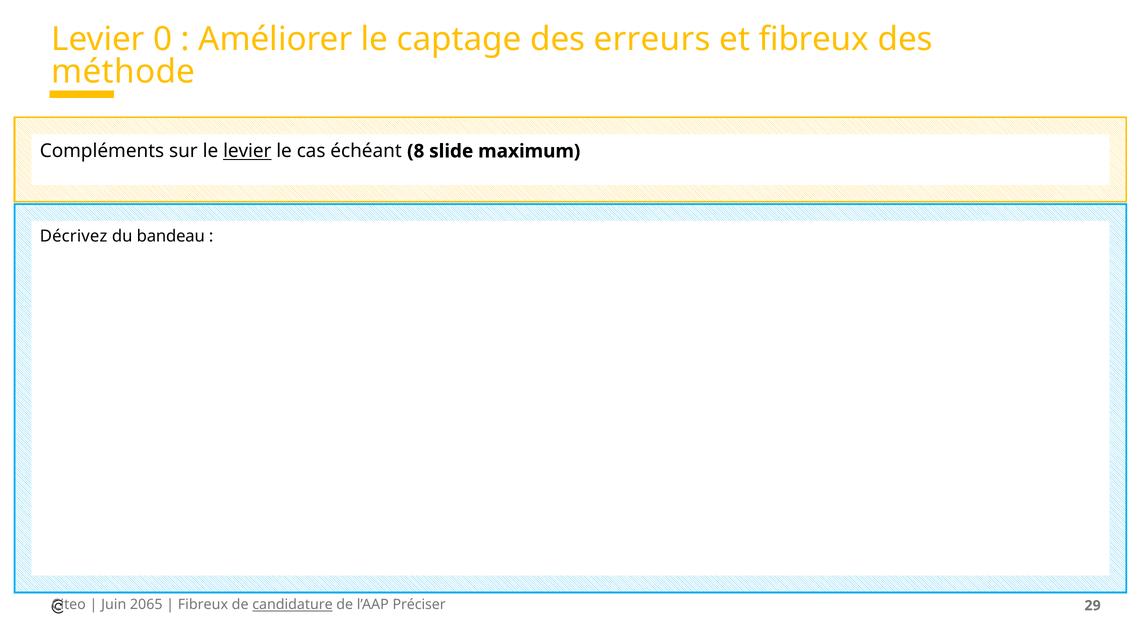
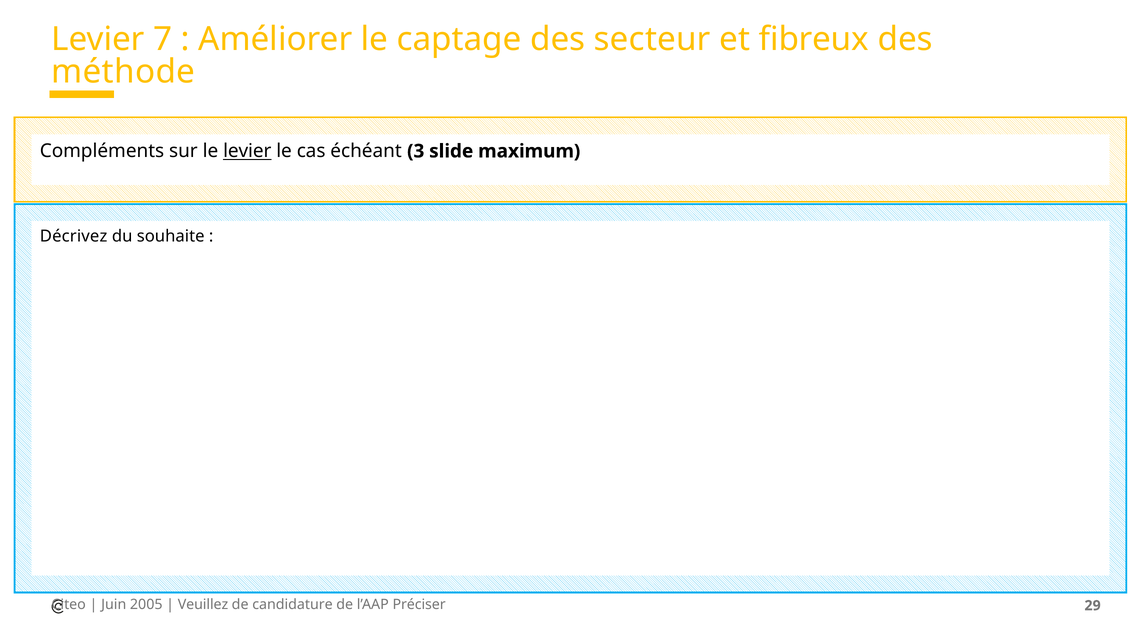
0: 0 -> 7
erreurs: erreurs -> secteur
8: 8 -> 3
bandeau: bandeau -> souhaite
2065: 2065 -> 2005
Fibreux at (203, 605): Fibreux -> Veuillez
candidature underline: present -> none
